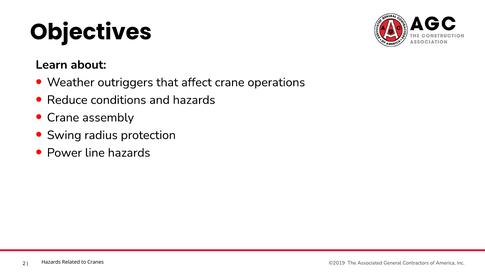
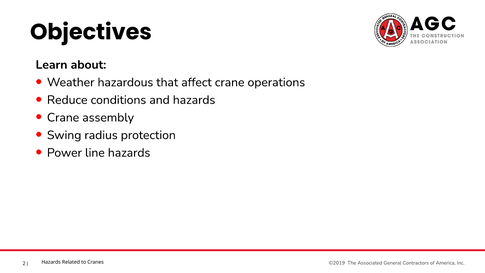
outriggers: outriggers -> hazardous
